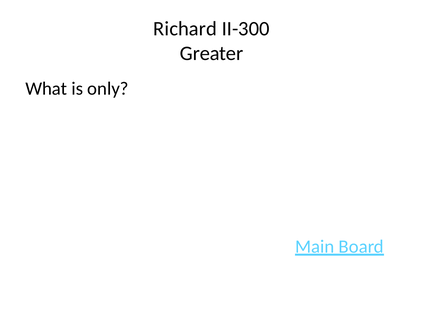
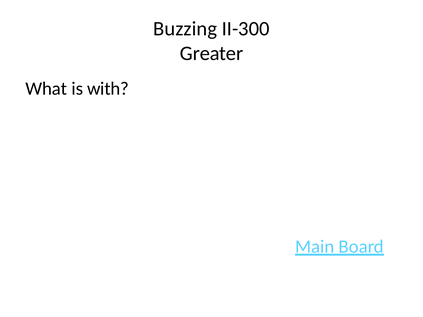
Richard: Richard -> Buzzing
only: only -> with
